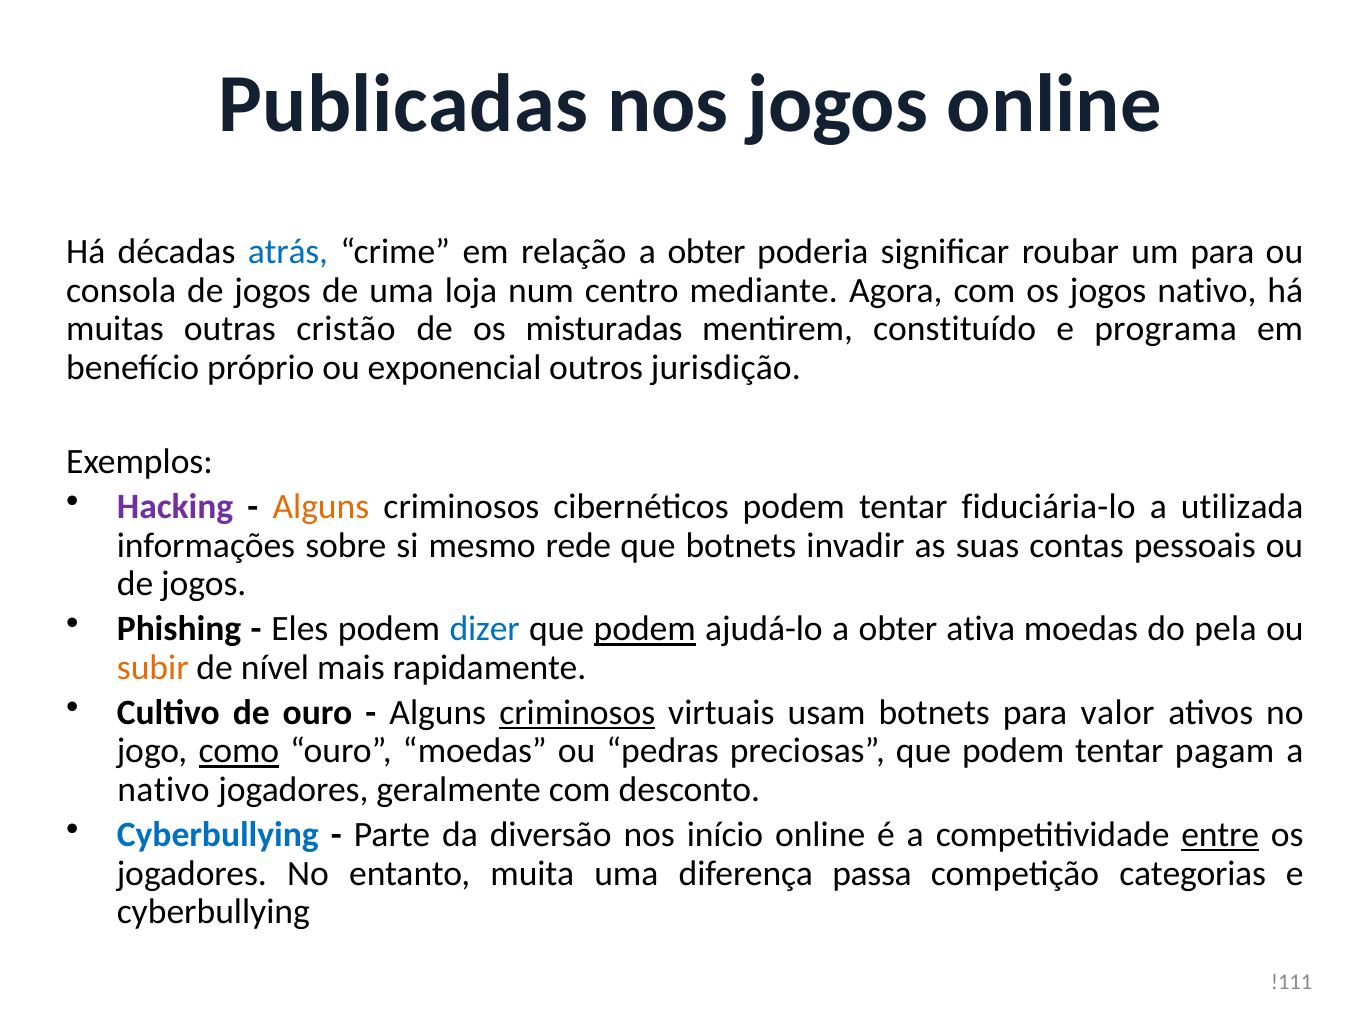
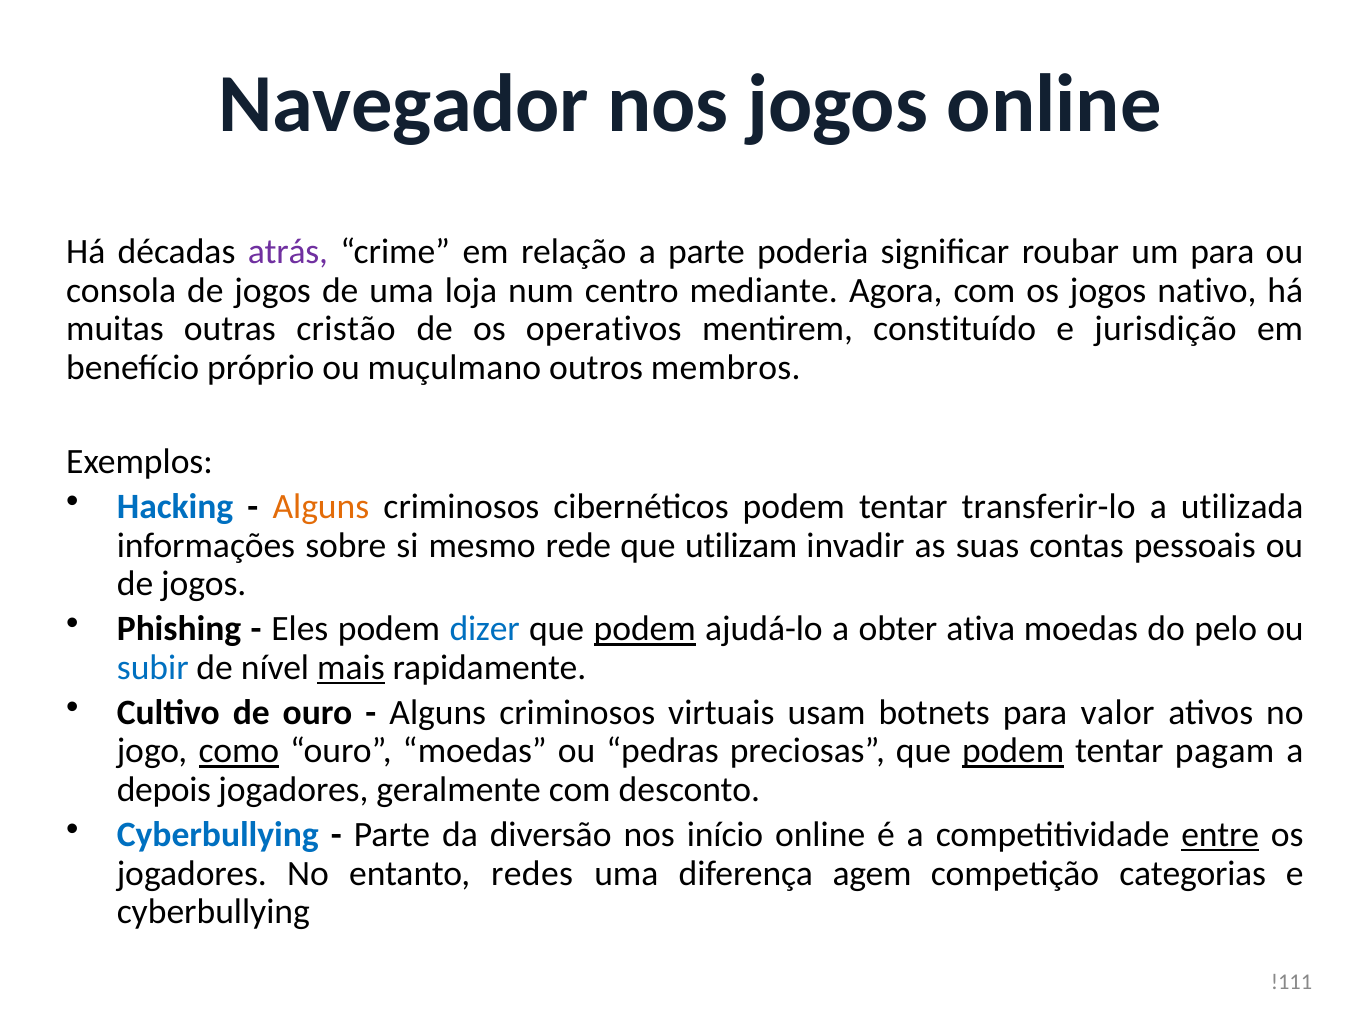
Publicadas: Publicadas -> Navegador
atrás colour: blue -> purple
relação a obter: obter -> parte
misturadas: misturadas -> operativos
programa: programa -> jurisdição
exponencial: exponencial -> muçulmano
jurisdição: jurisdição -> membros
Hacking colour: purple -> blue
fiduciária-lo: fiduciária-lo -> transferir-lo
que botnets: botnets -> utilizam
pela: pela -> pelo
subir colour: orange -> blue
mais underline: none -> present
criminosos at (577, 713) underline: present -> none
podem at (1013, 752) underline: none -> present
nativo at (164, 790): nativo -> depois
muita: muita -> redes
passa: passa -> agem
